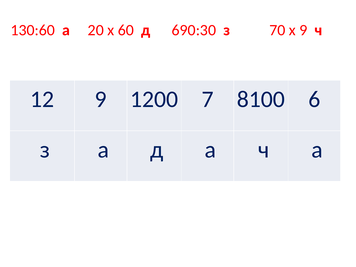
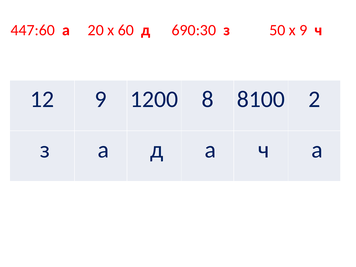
130:60: 130:60 -> 447:60
70: 70 -> 50
7: 7 -> 8
6: 6 -> 2
